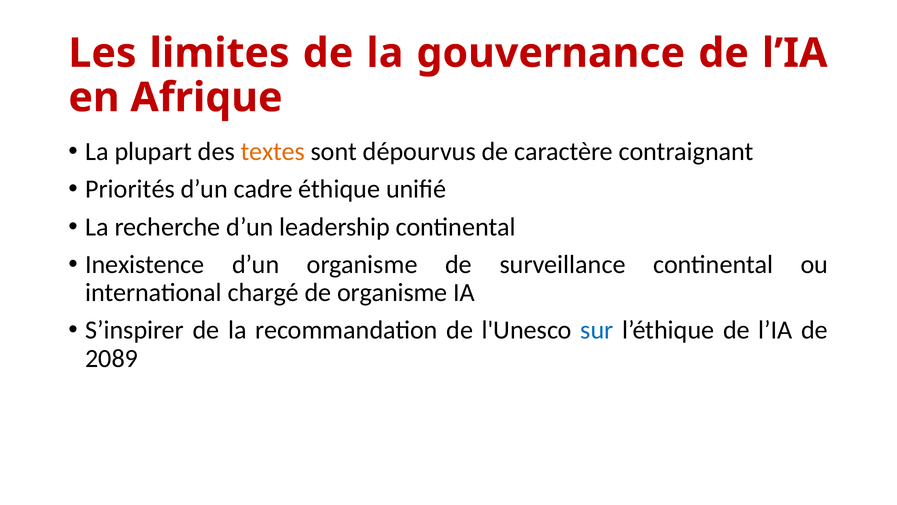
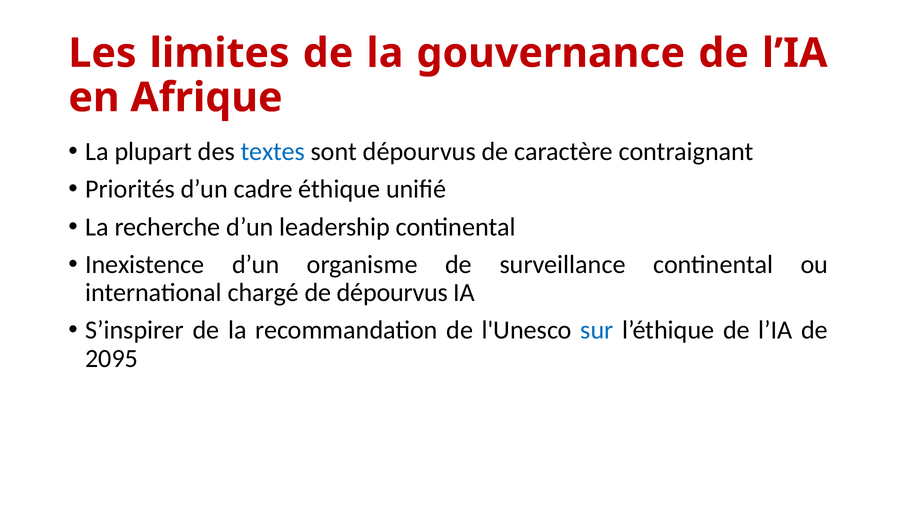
textes colour: orange -> blue
de organisme: organisme -> dépourvus
2089: 2089 -> 2095
